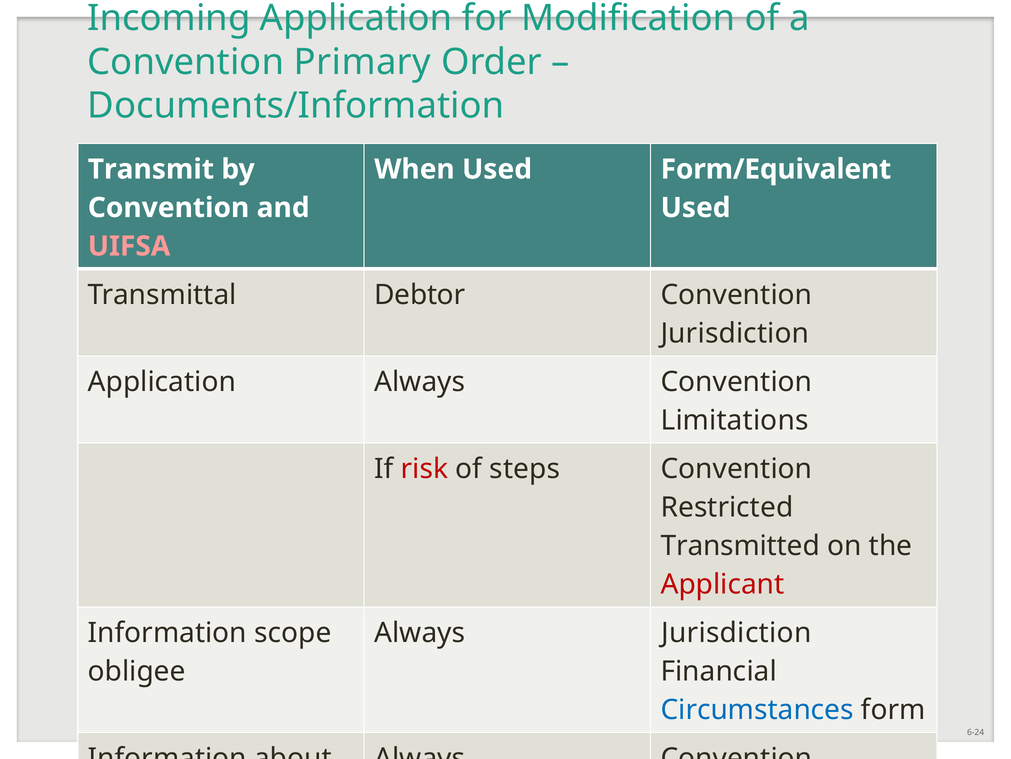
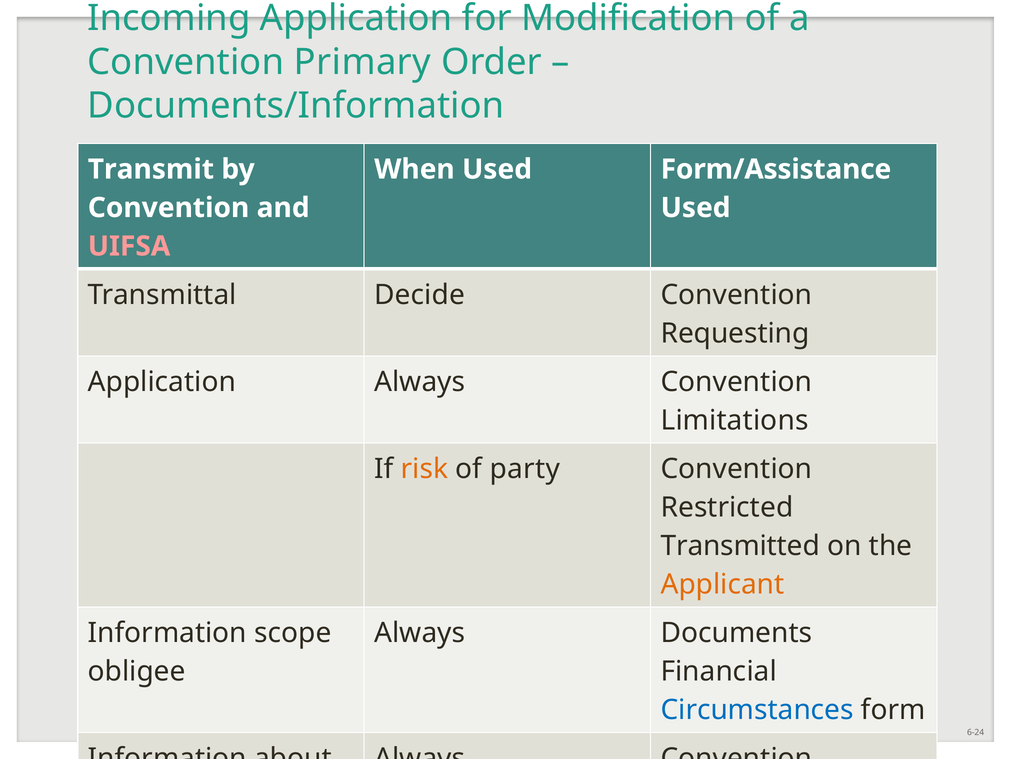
Form/Equivalent: Form/Equivalent -> Form/Assistance
Debtor: Debtor -> Decide
Jurisdiction at (735, 333): Jurisdiction -> Requesting
risk colour: red -> orange
steps: steps -> party
Applicant colour: red -> orange
Always Jurisdiction: Jurisdiction -> Documents
